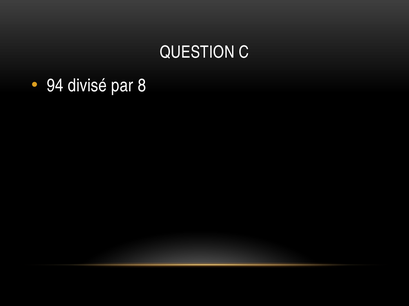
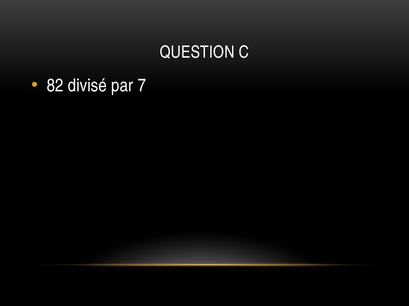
94: 94 -> 82
8: 8 -> 7
